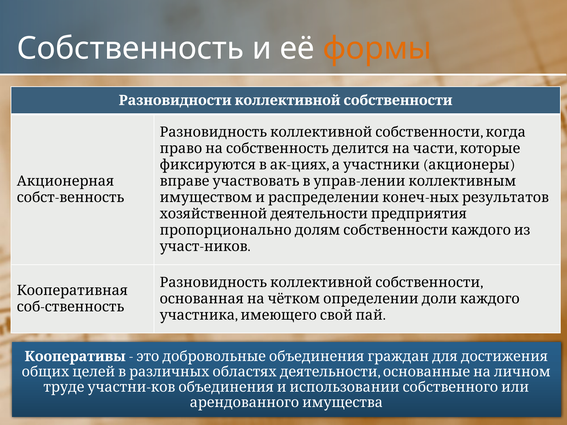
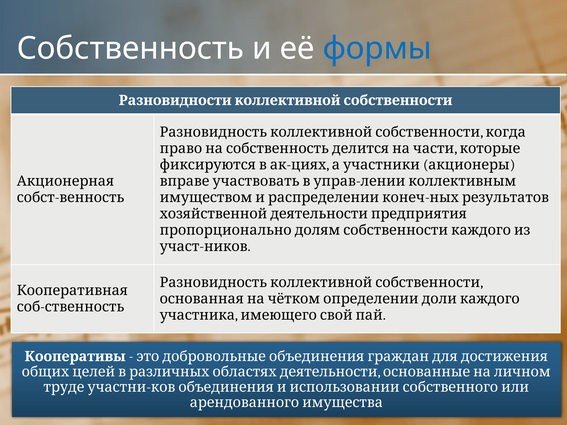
формы colour: orange -> blue
